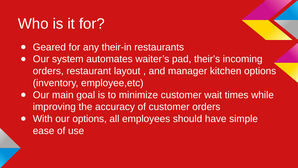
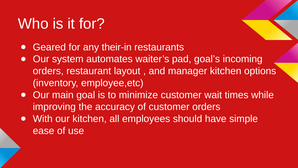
their’s: their’s -> goal’s
our options: options -> kitchen
